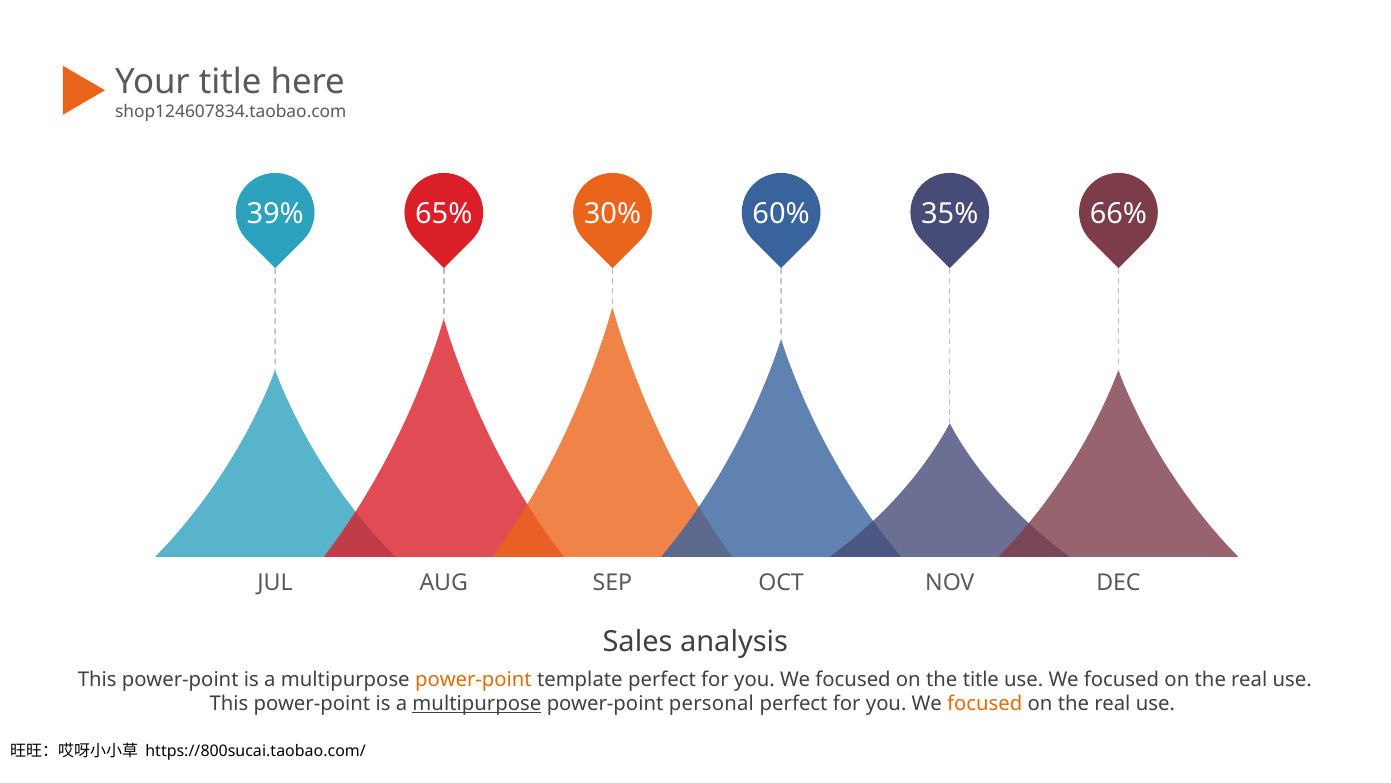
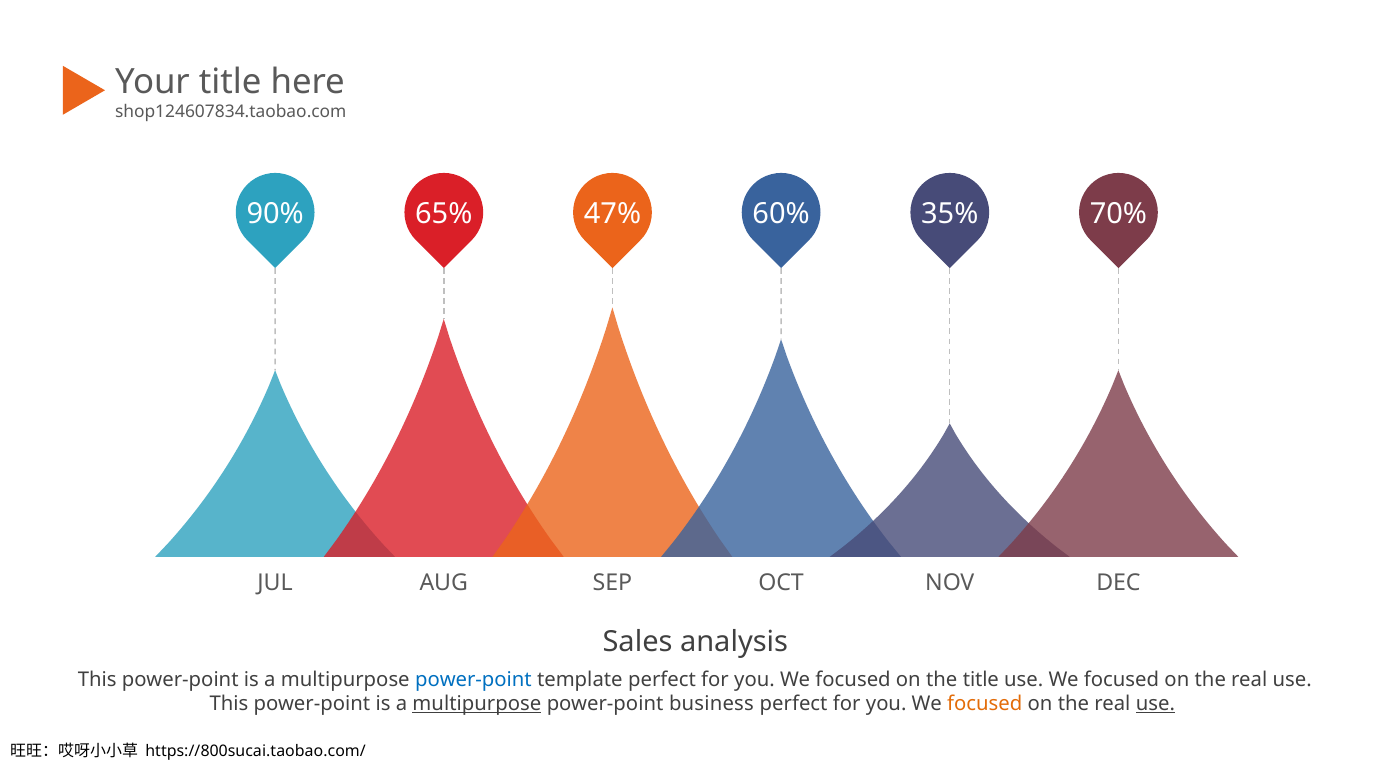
39%: 39% -> 90%
30%: 30% -> 47%
66%: 66% -> 70%
power-point at (473, 679) colour: orange -> blue
personal: personal -> business
use at (1155, 703) underline: none -> present
